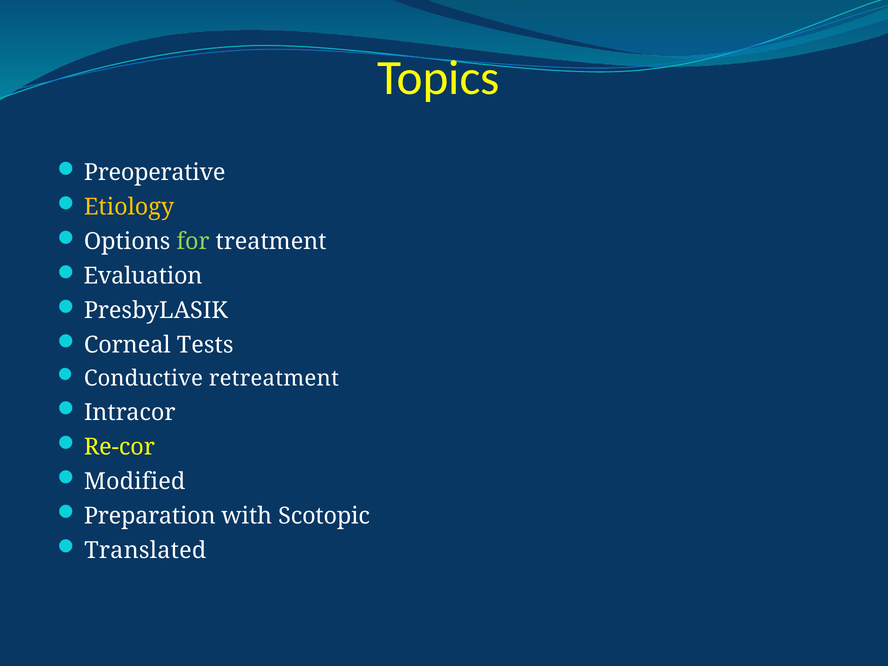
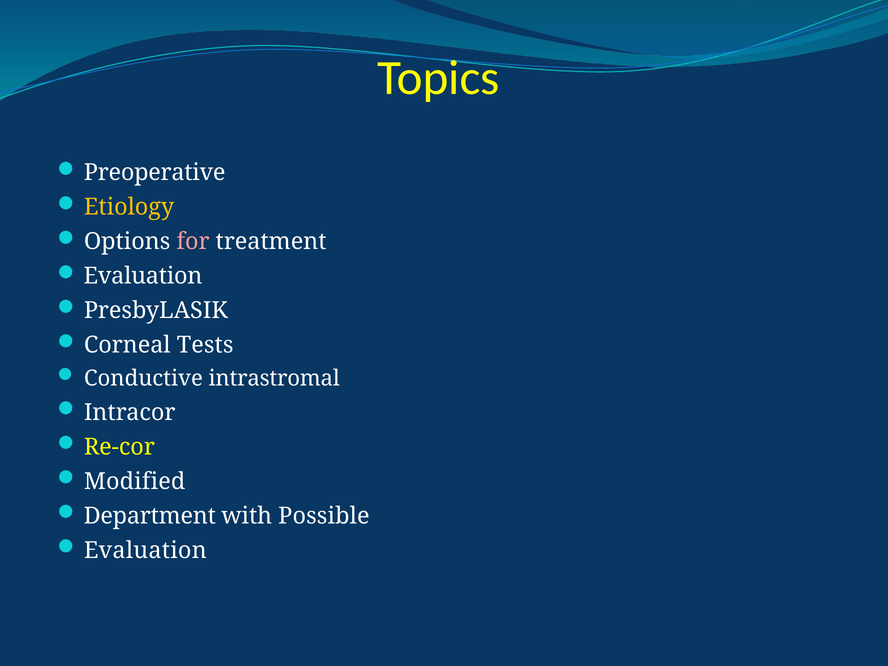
for colour: light green -> pink
retreatment: retreatment -> intrastromal
Preparation: Preparation -> Department
Scotopic: Scotopic -> Possible
Translated at (145, 550): Translated -> Evaluation
